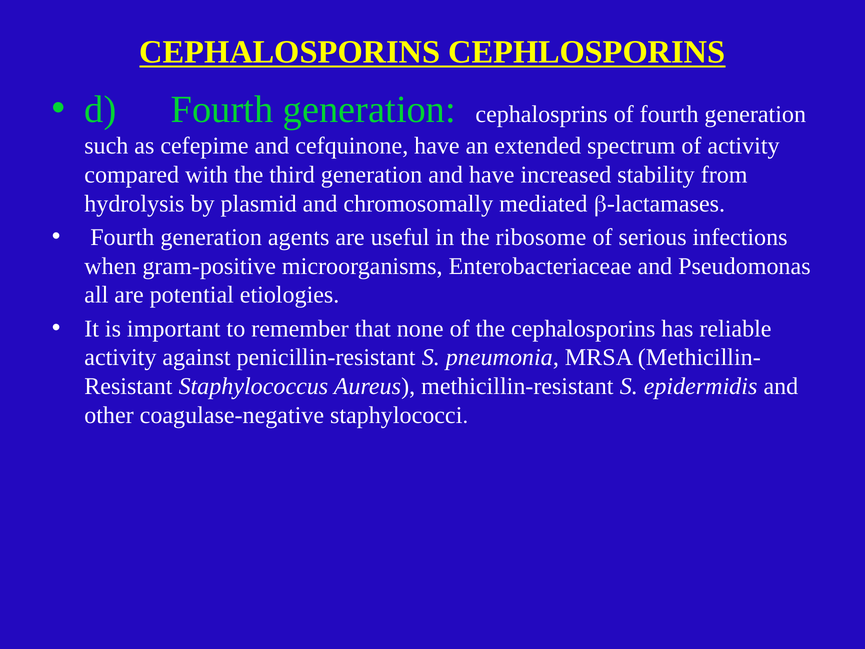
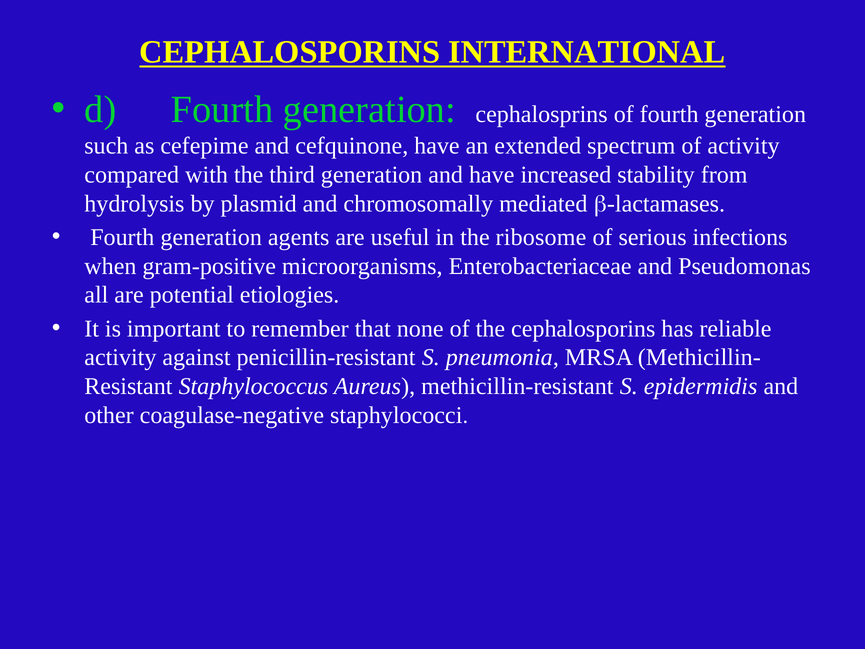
CEPHLOSPORINS: CEPHLOSPORINS -> INTERNATIONAL
